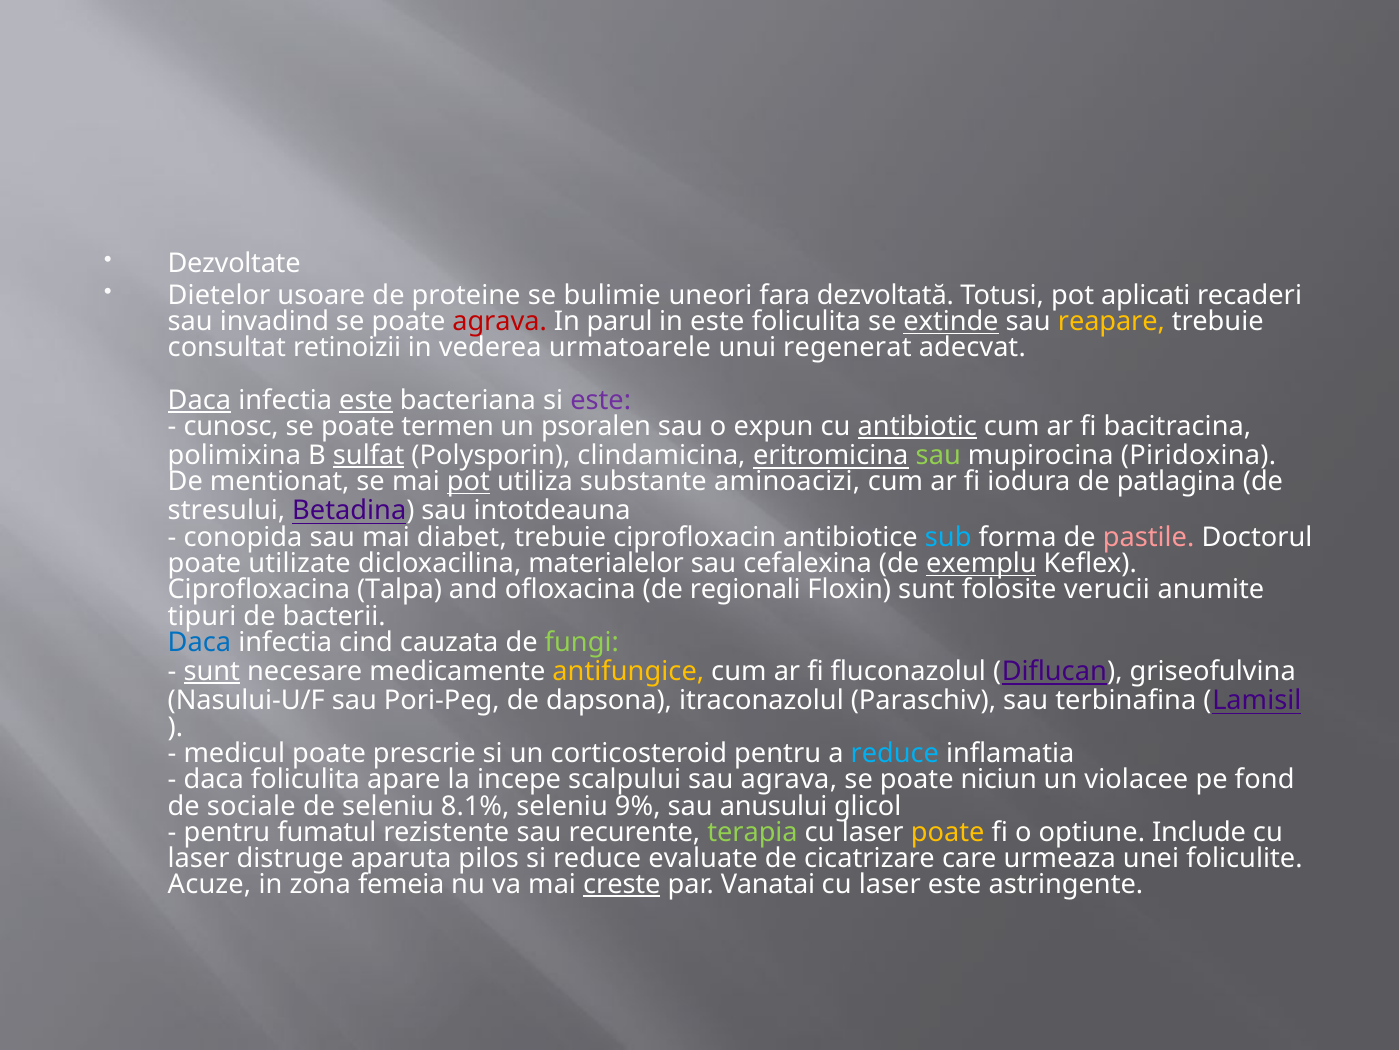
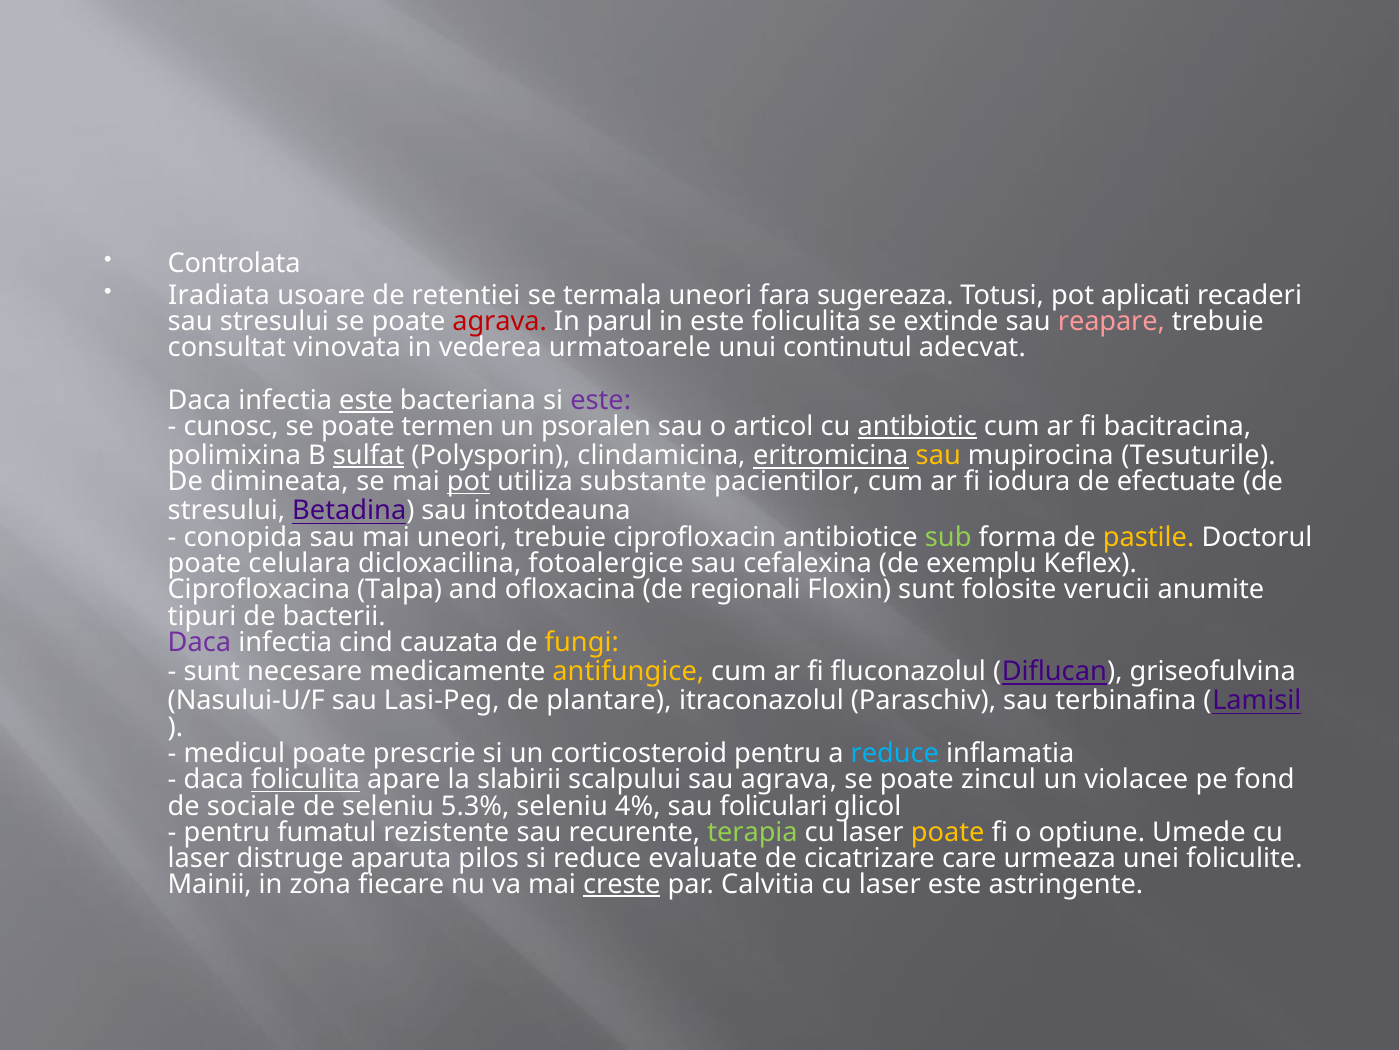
Dezvoltate: Dezvoltate -> Controlata
Dietelor: Dietelor -> Iradiata
proteine: proteine -> retentiei
bulimie: bulimie -> termala
dezvoltată: dezvoltată -> sugereaza
sau invadind: invadind -> stresului
extinde underline: present -> none
reapare colour: yellow -> pink
retinoizii: retinoizii -> vinovata
regenerat: regenerat -> continutul
Daca at (199, 400) underline: present -> none
expun: expun -> articol
sau at (938, 455) colour: light green -> yellow
Piridoxina: Piridoxina -> Tesuturile
mentionat: mentionat -> dimineata
aminoacizi: aminoacizi -> pacientilor
patlagina: patlagina -> efectuate
mai diabet: diabet -> uneori
sub colour: light blue -> light green
pastile colour: pink -> yellow
utilizate: utilizate -> celulara
materialelor: materialelor -> fotoalergice
exemplu underline: present -> none
Daca at (199, 642) colour: blue -> purple
fungi colour: light green -> yellow
sunt at (212, 671) underline: present -> none
Pori-Peg: Pori-Peg -> Lasi-Peg
dapsona: dapsona -> plantare
foliculita at (305, 779) underline: none -> present
incepe: incepe -> slabirii
niciun: niciun -> zincul
8.1%: 8.1% -> 5.3%
9%: 9% -> 4%
anusului: anusului -> foliculari
Include: Include -> Umede
Acuze: Acuze -> Mainii
femeia: femeia -> fiecare
Vanatai: Vanatai -> Calvitia
